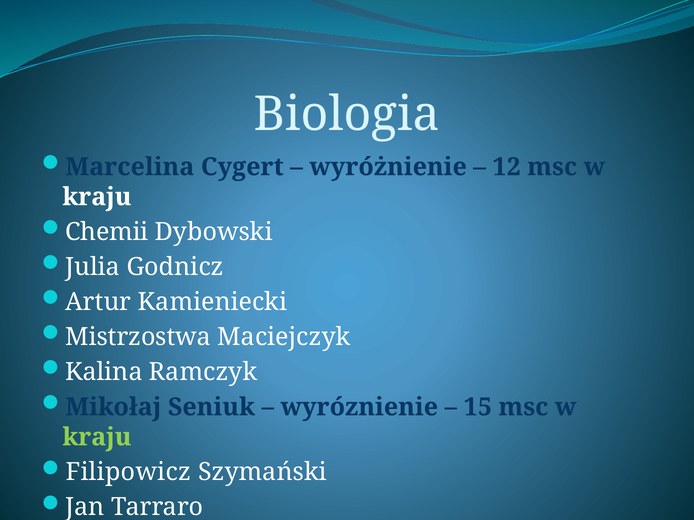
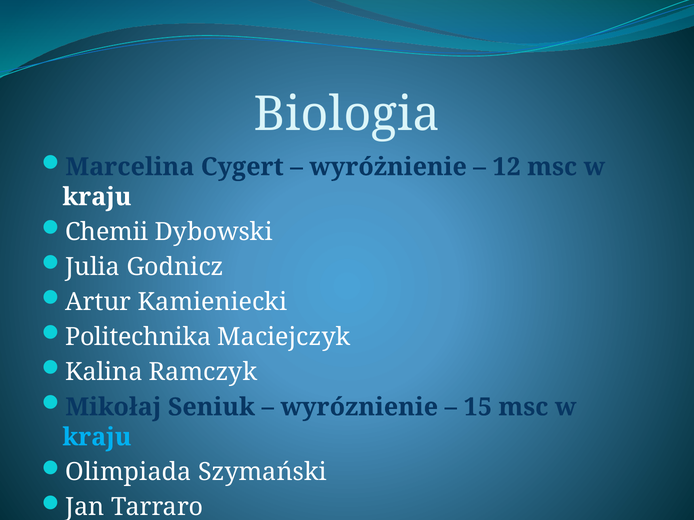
Mistrzostwa: Mistrzostwa -> Politechnika
kraju at (97, 438) colour: light green -> light blue
Filipowicz: Filipowicz -> Olimpiada
